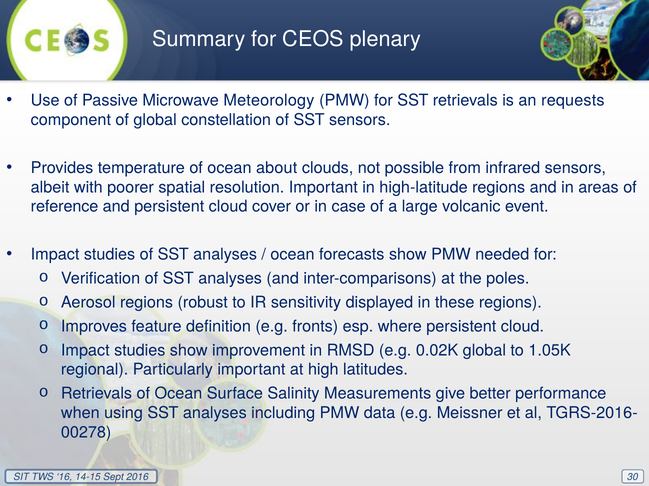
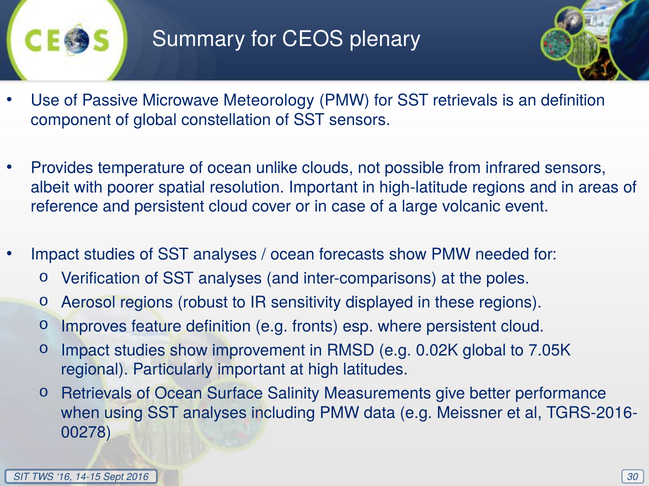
an requests: requests -> definition
about: about -> unlike
1.05K: 1.05K -> 7.05K
